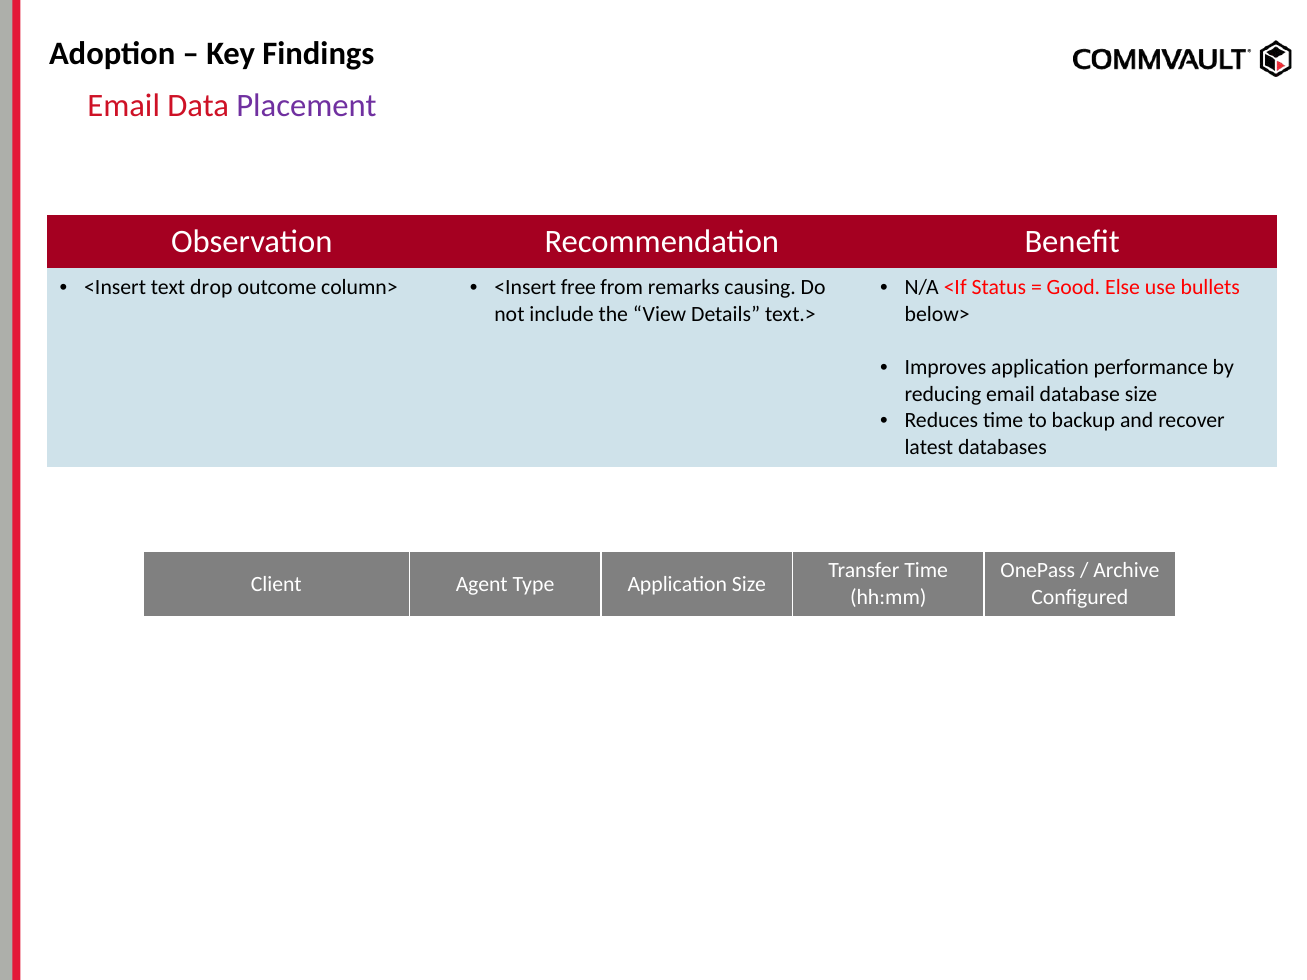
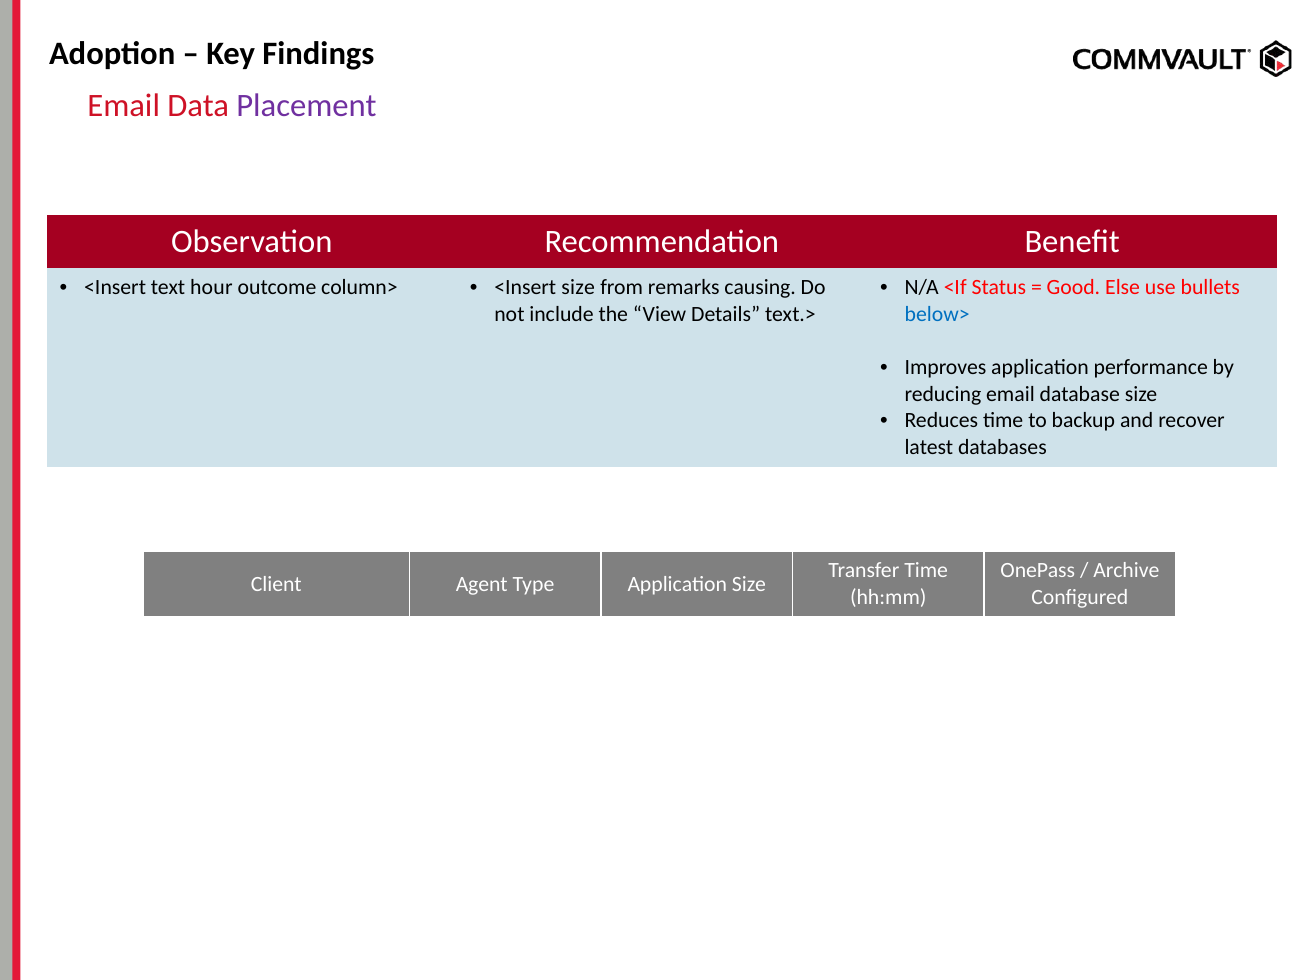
drop: drop -> hour
<Insert free: free -> size
below> colour: black -> blue
